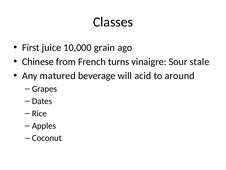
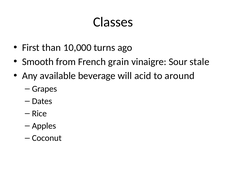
juice: juice -> than
grain: grain -> turns
Chinese: Chinese -> Smooth
turns: turns -> grain
matured: matured -> available
